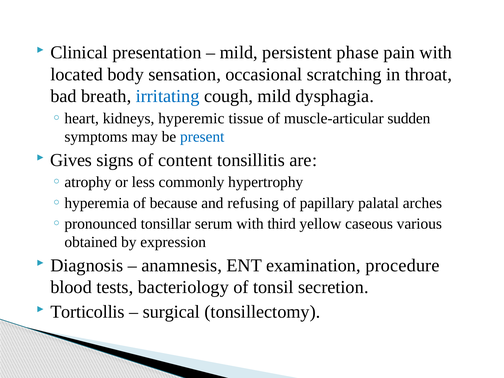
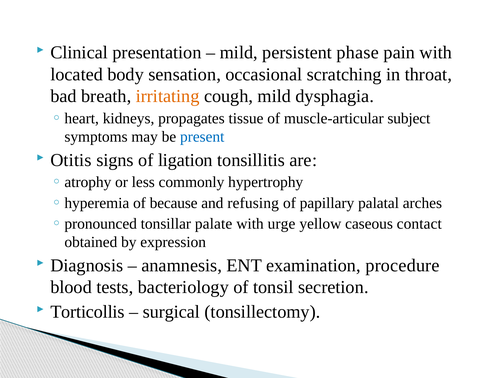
irritating colour: blue -> orange
hyperemic: hyperemic -> propagates
sudden: sudden -> subject
Gives: Gives -> Otitis
content: content -> ligation
serum: serum -> palate
third: third -> urge
various: various -> contact
